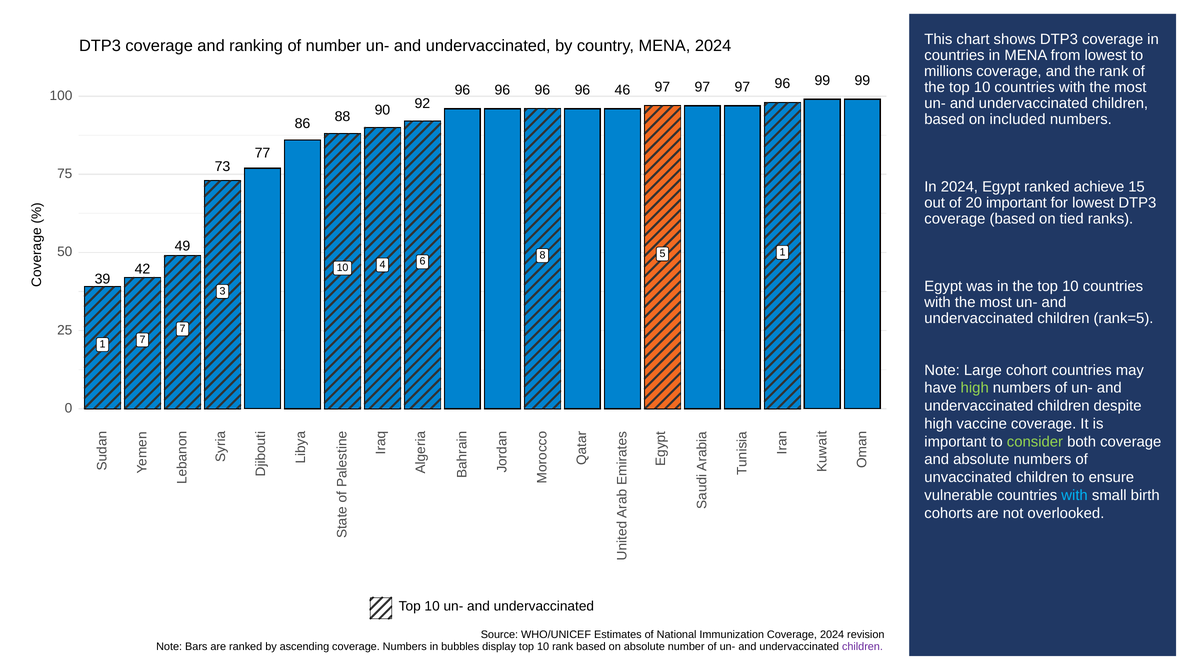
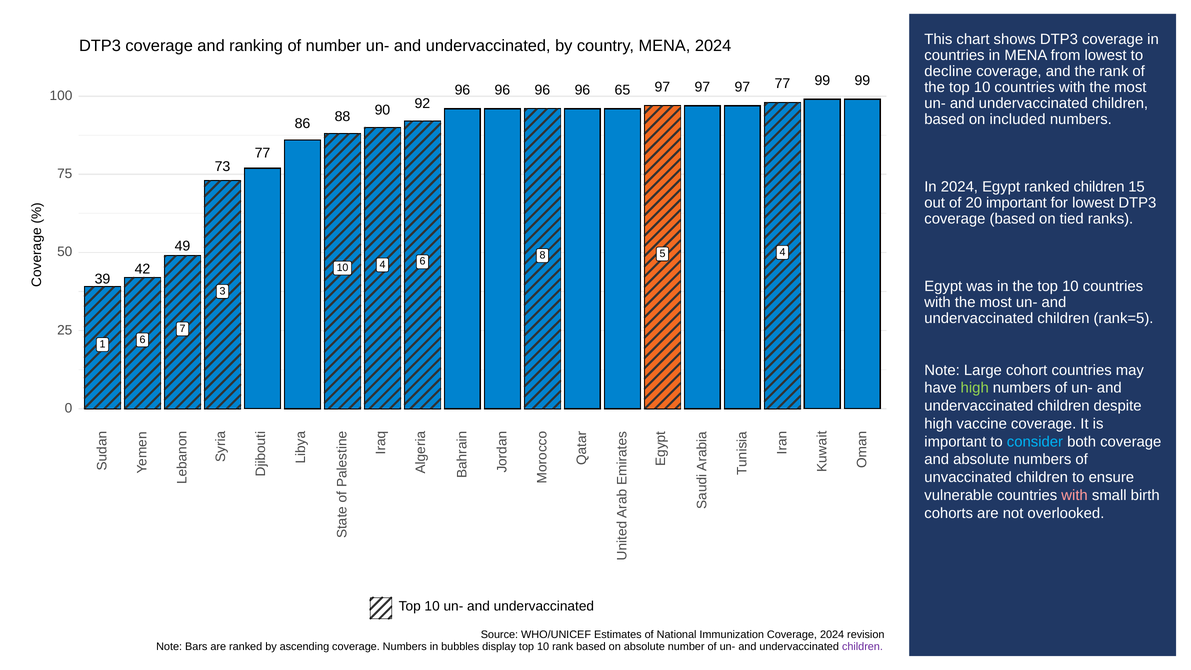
millions: millions -> decline
46: 46 -> 65
97 96: 96 -> 77
ranked achieve: achieve -> children
5 1: 1 -> 4
1 7: 7 -> 6
consider colour: light green -> light blue
with at (1075, 495) colour: light blue -> pink
